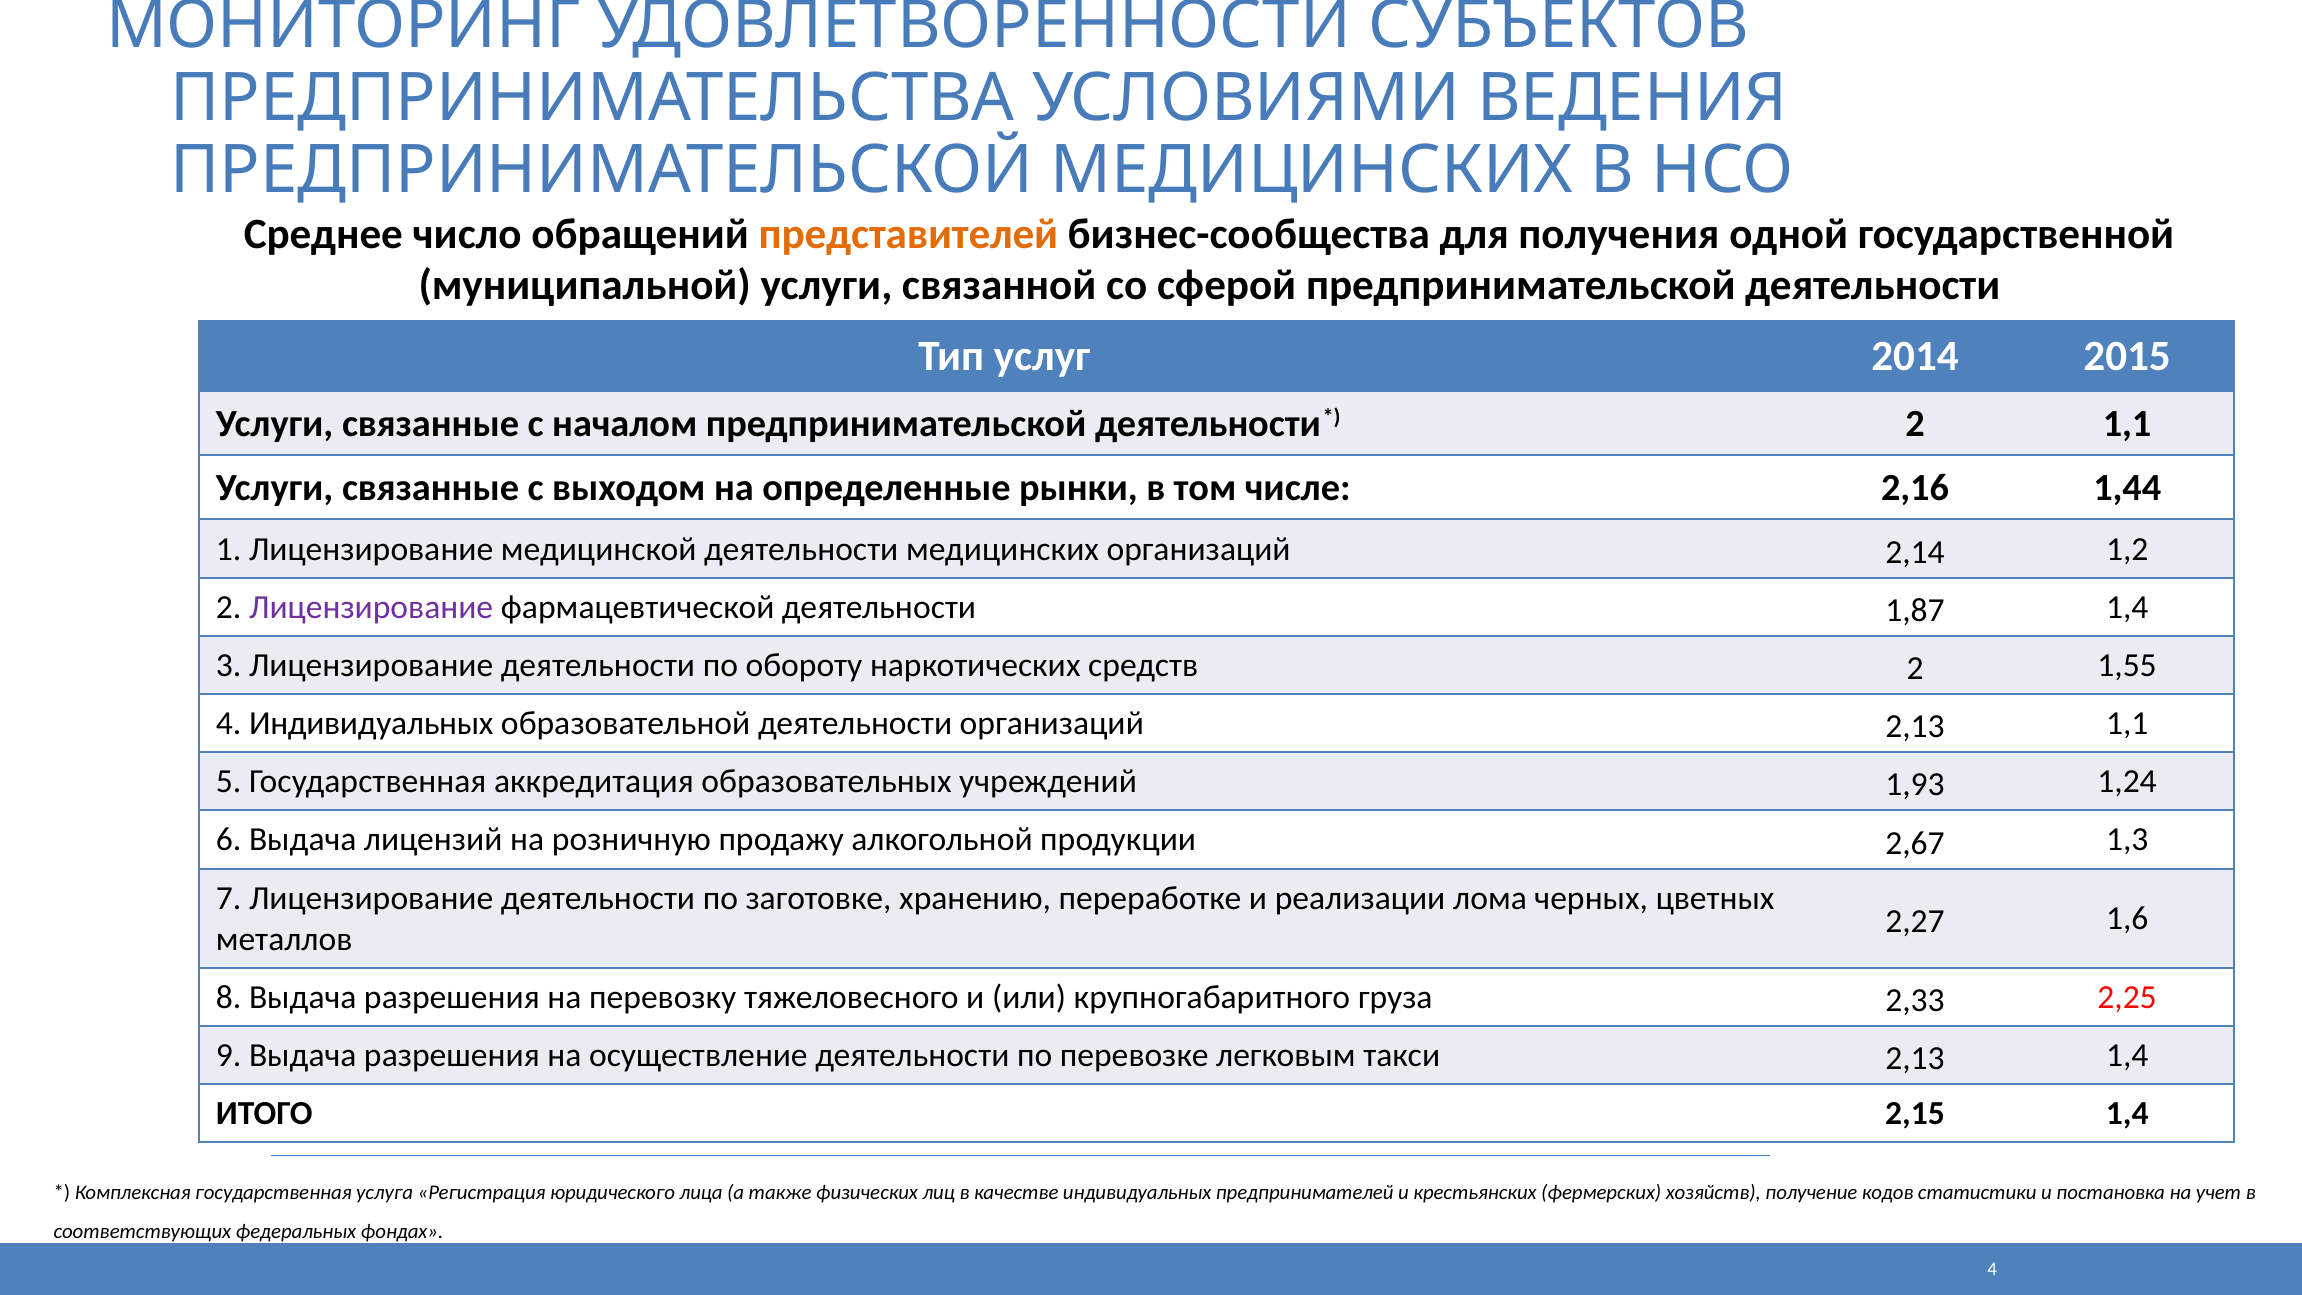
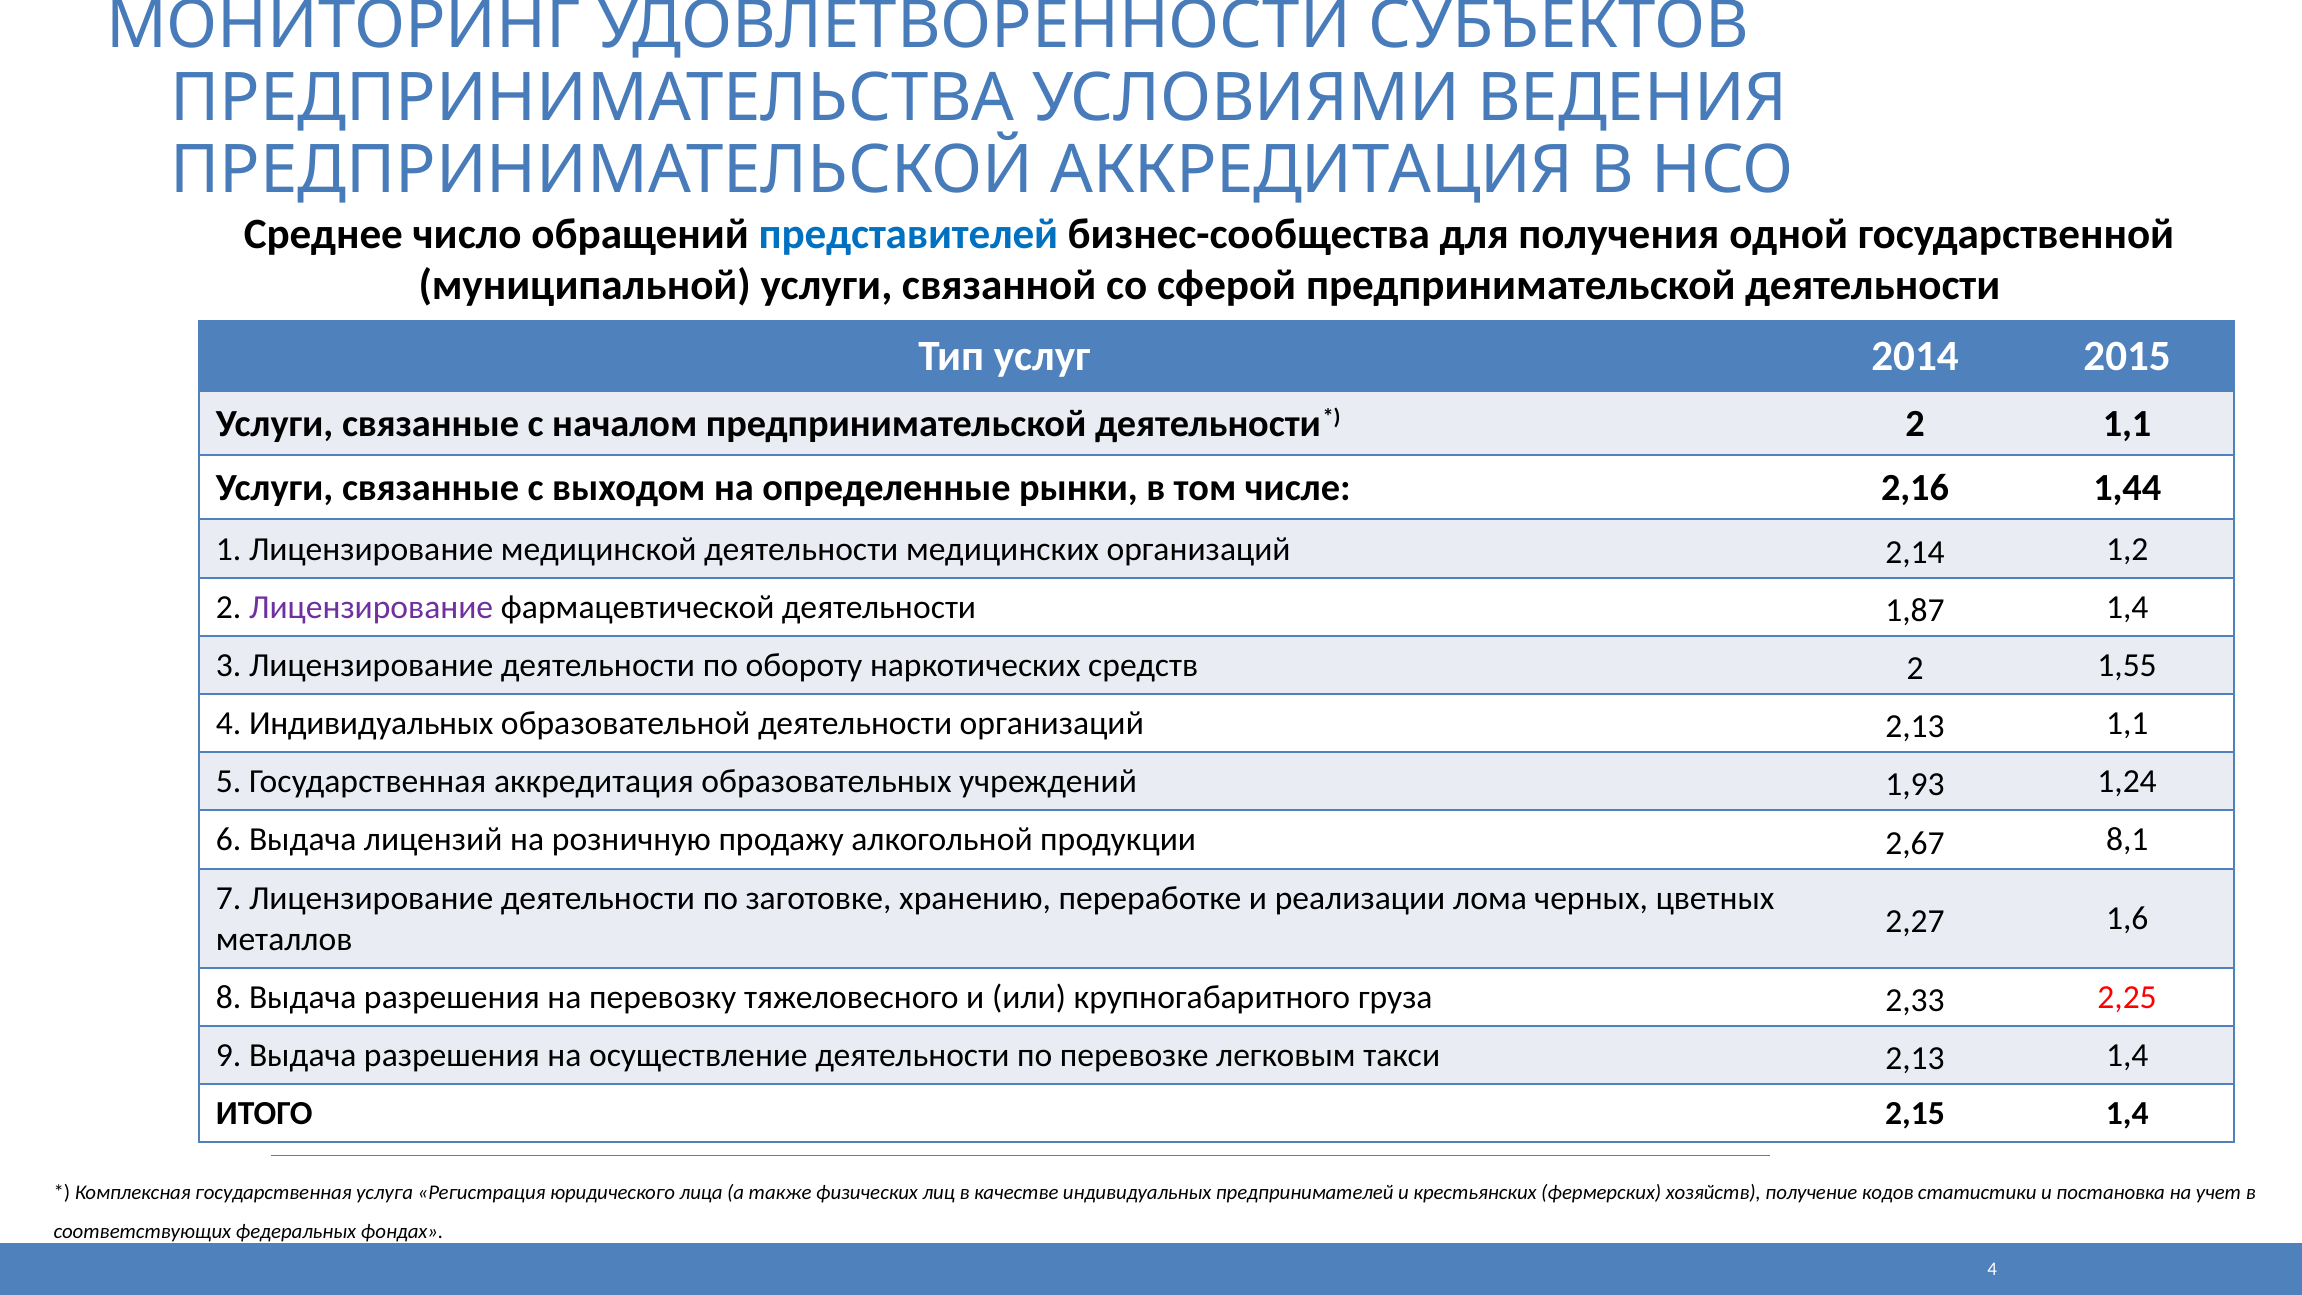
ПРЕДПРИНИМАТЕЛЬСКОЙ МЕДИЦИНСКИХ: МЕДИЦИНСКИХ -> АККРЕДИТАЦИЯ
представителей colour: orange -> blue
1,3: 1,3 -> 8,1
